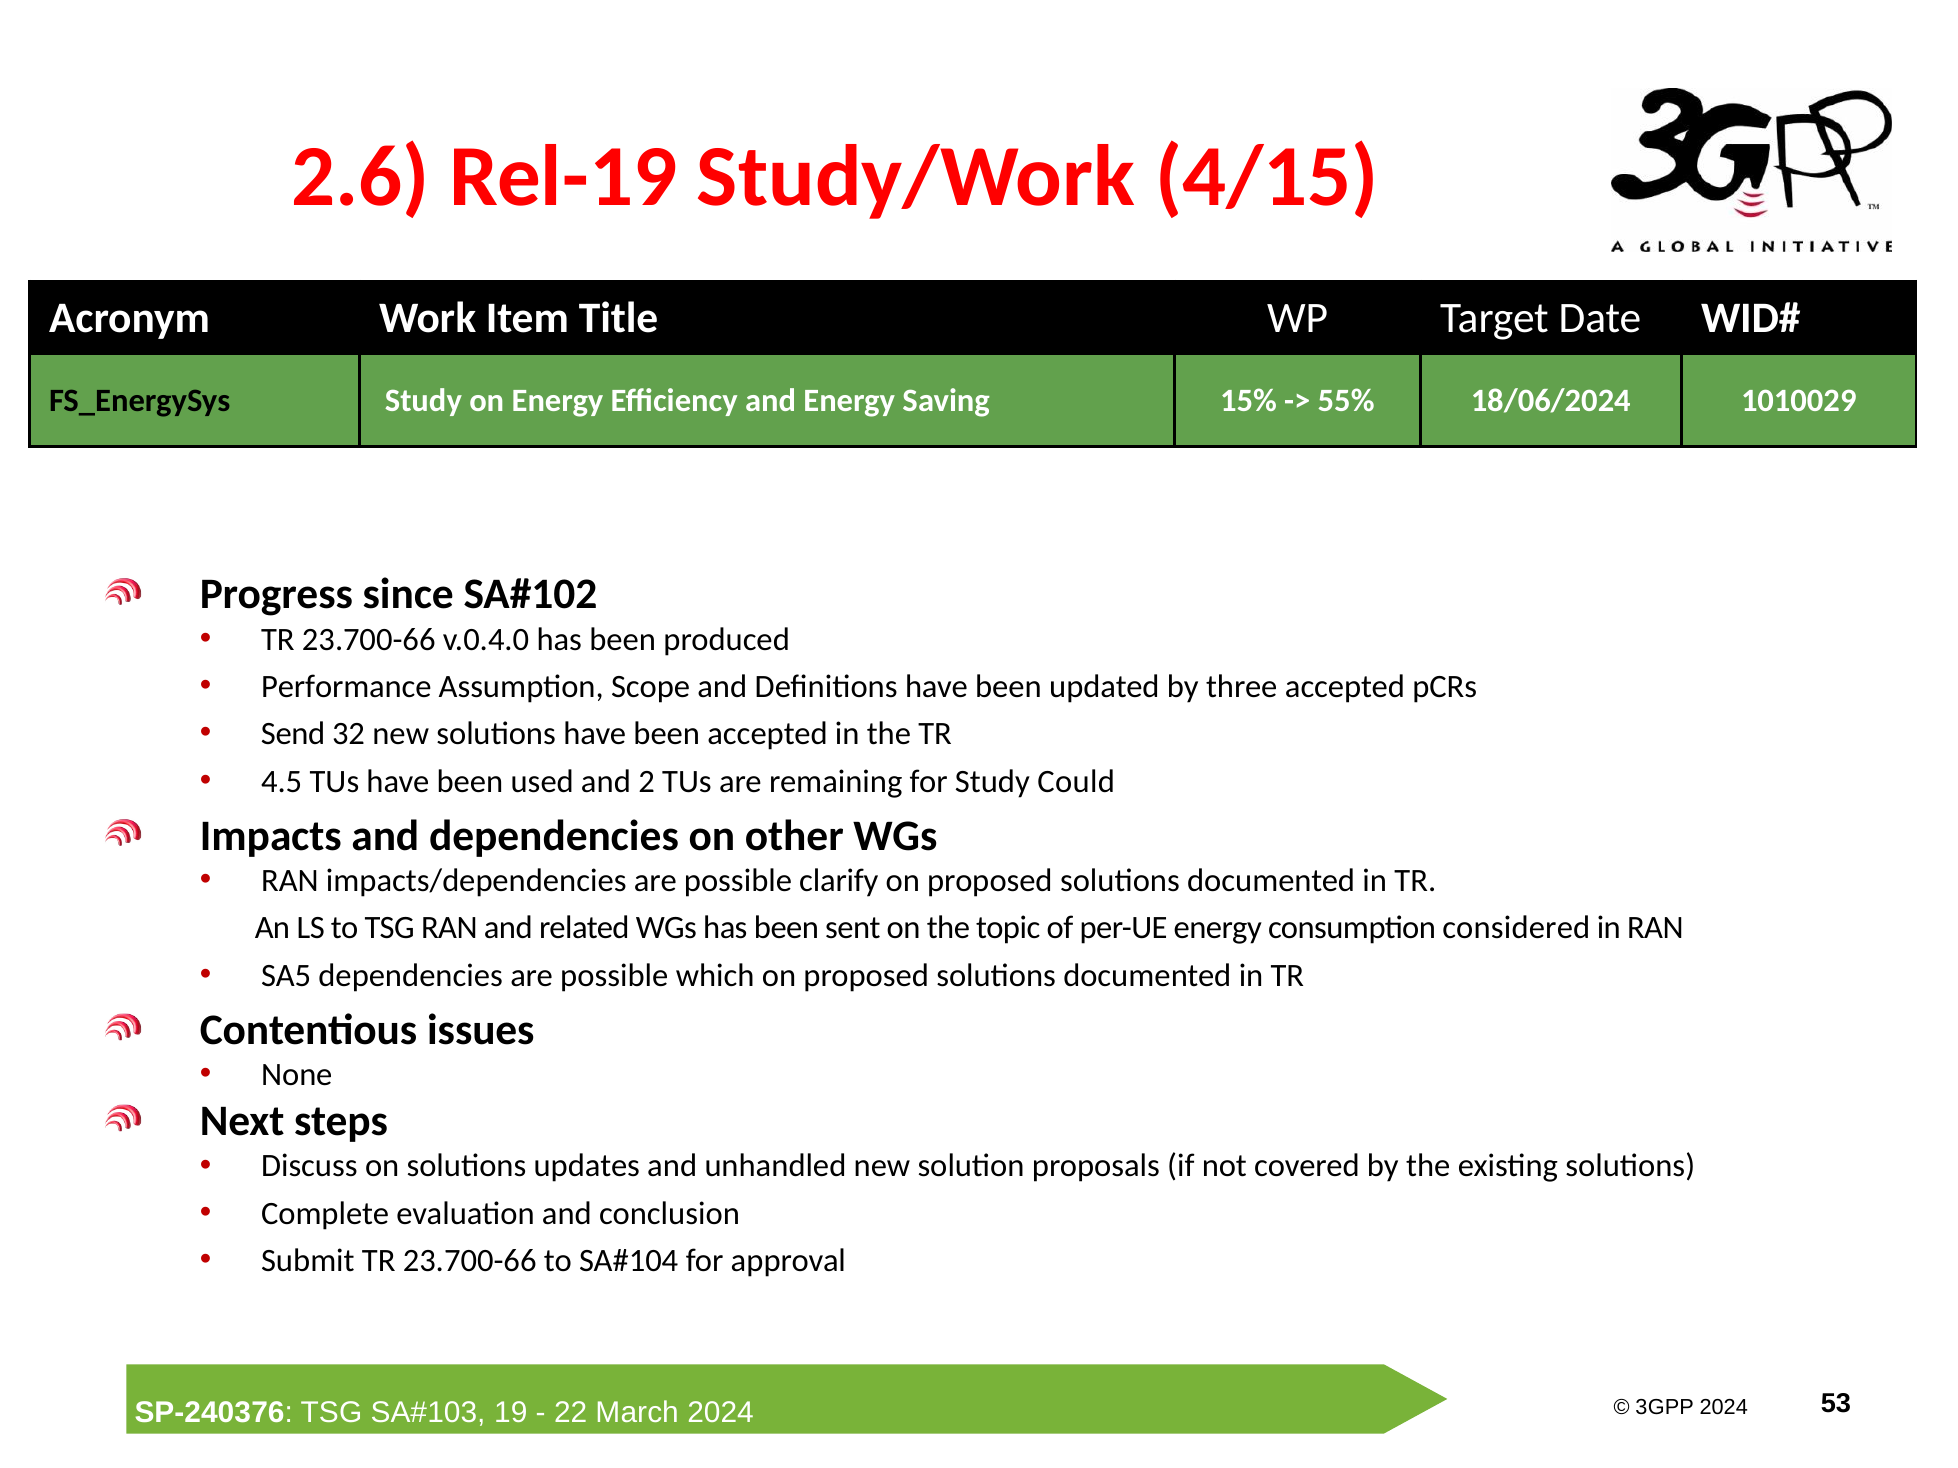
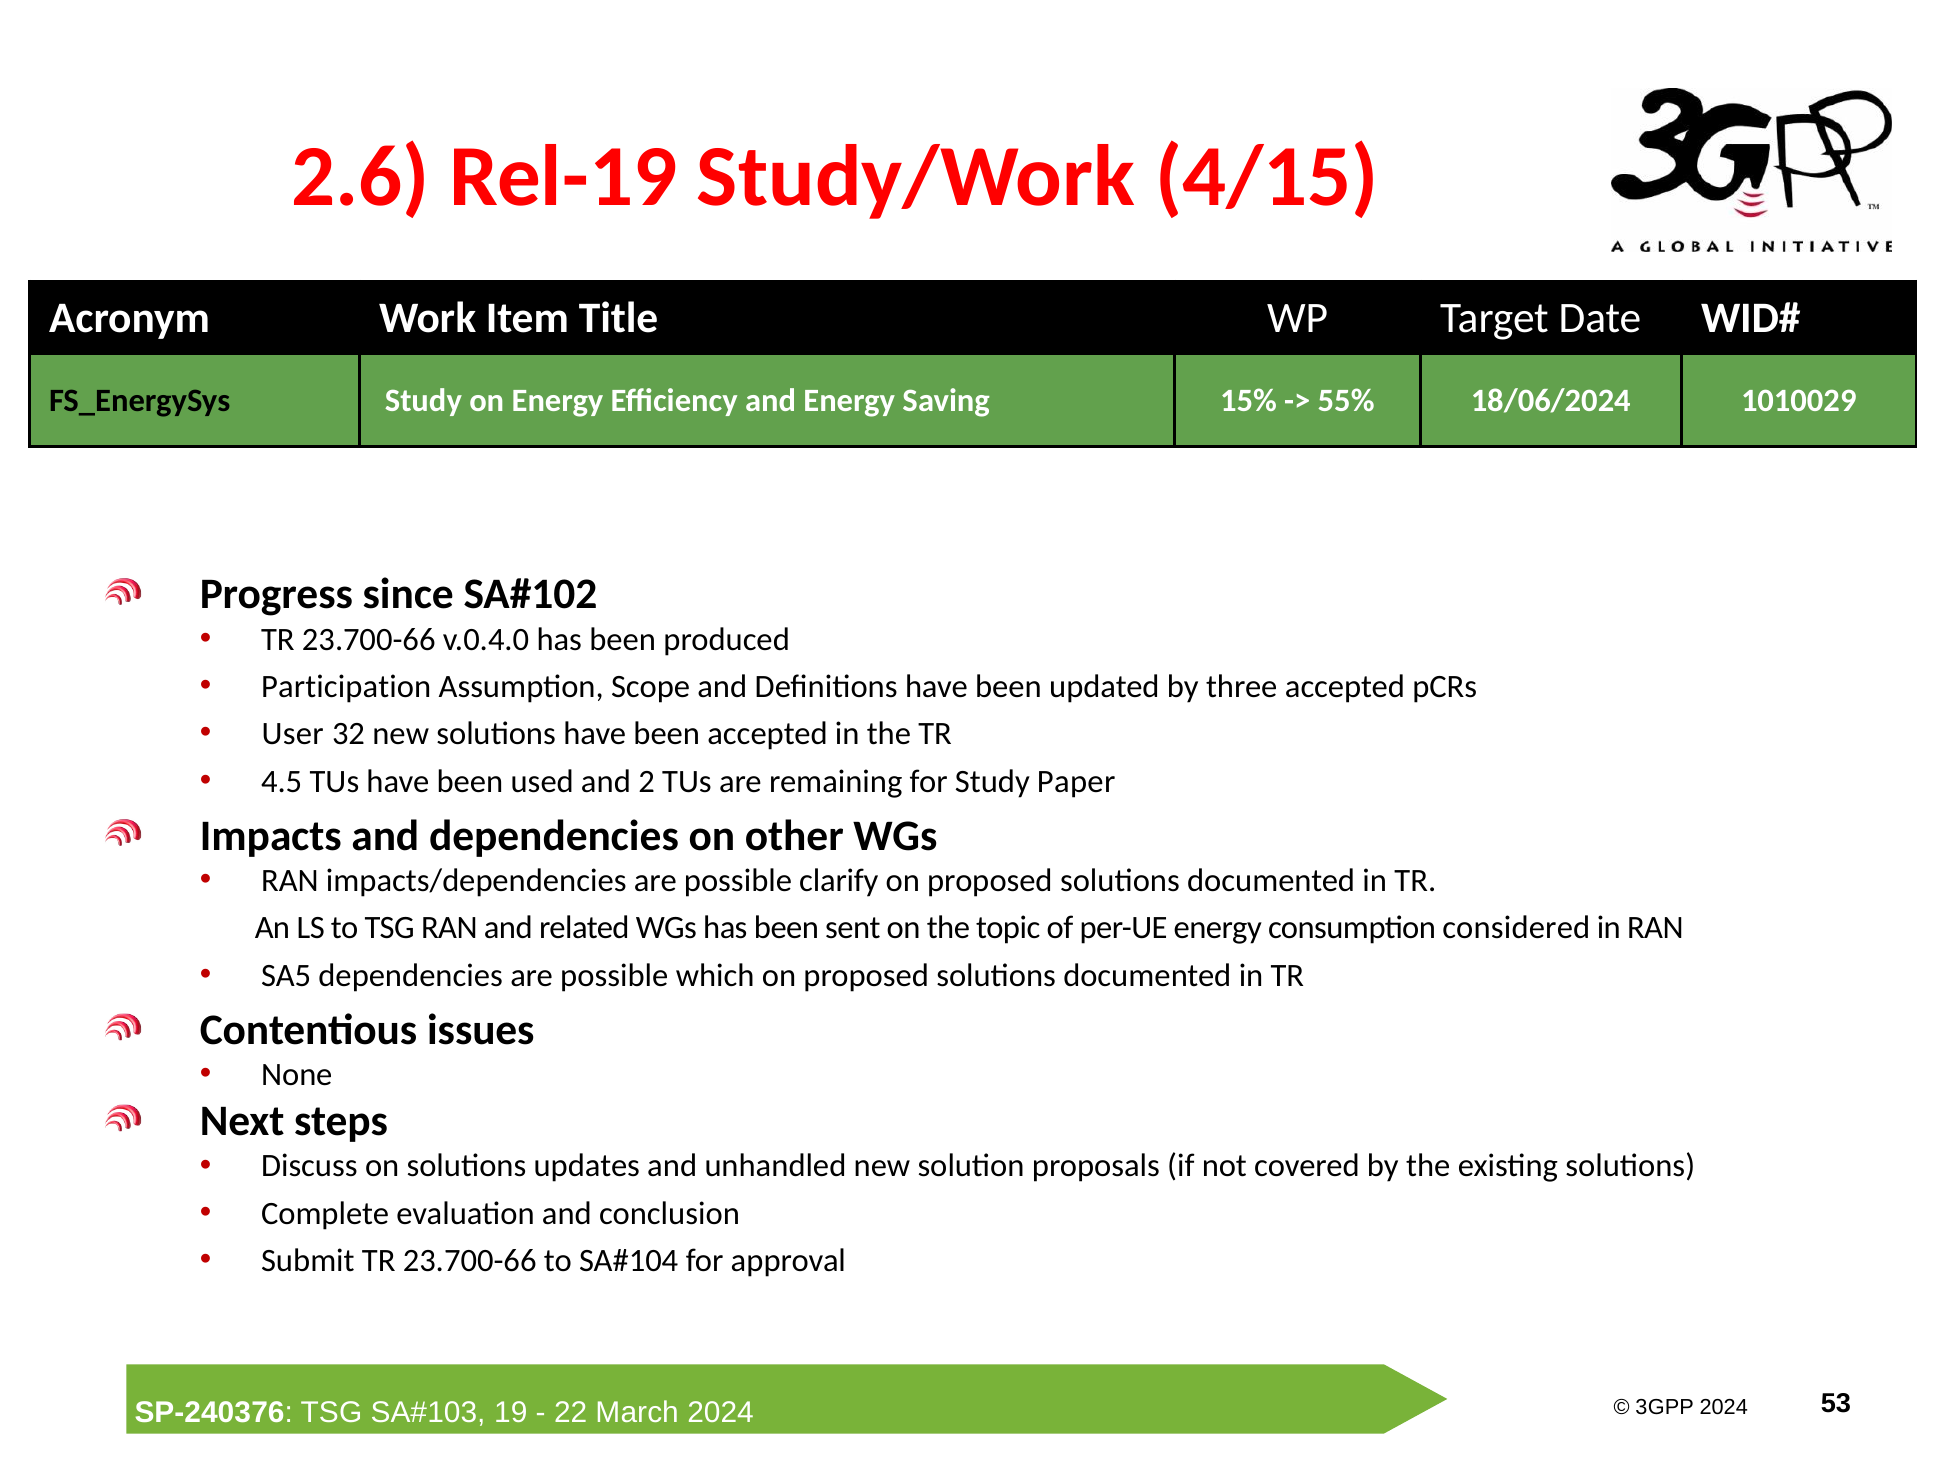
Performance: Performance -> Participation
Send: Send -> User
Could: Could -> Paper
